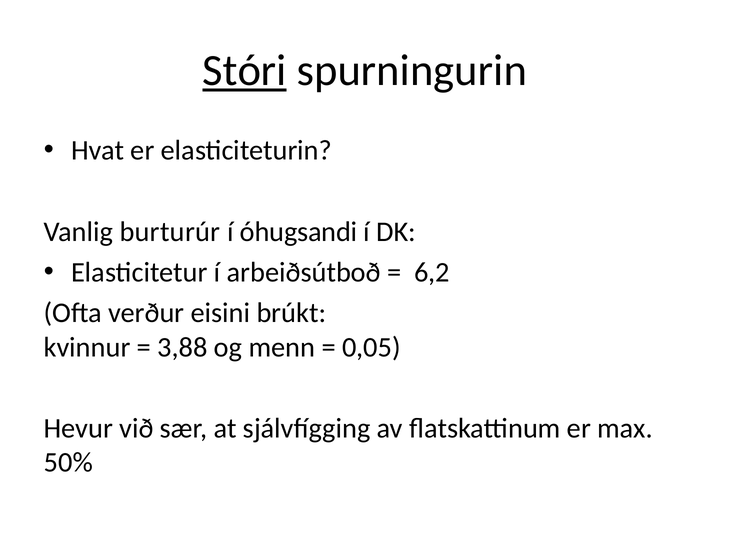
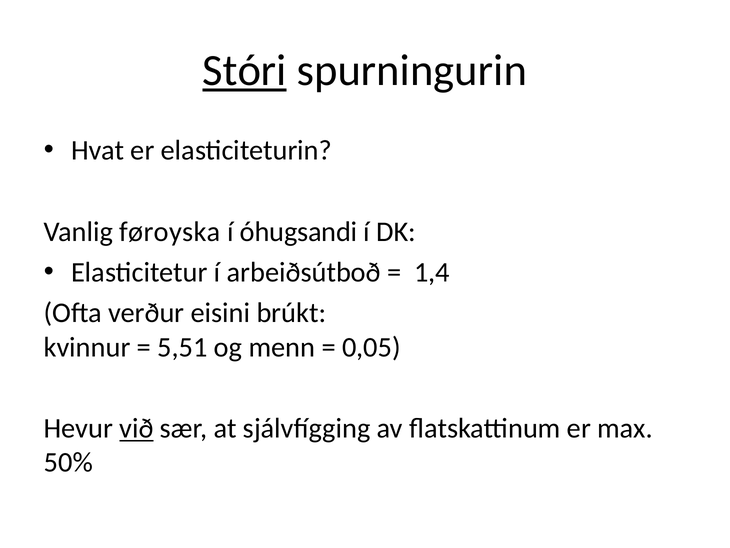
burturúr: burturúr -> føroyska
6,2: 6,2 -> 1,4
3,88: 3,88 -> 5,51
við underline: none -> present
